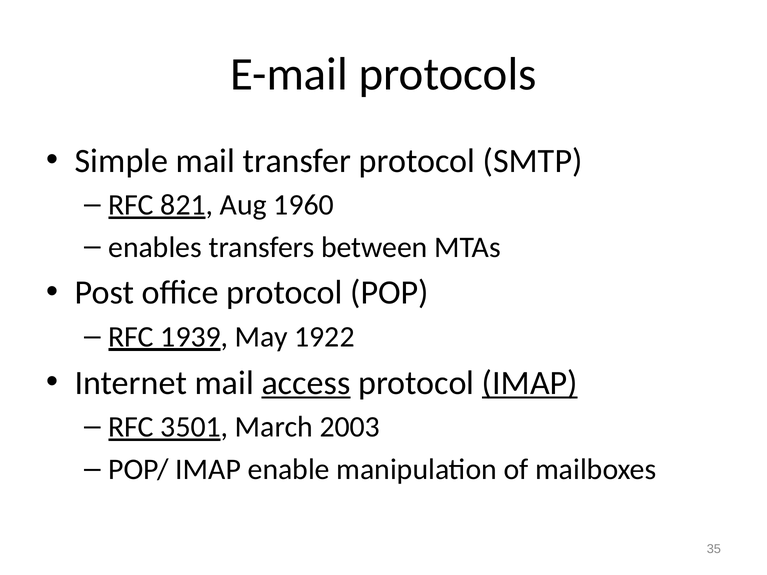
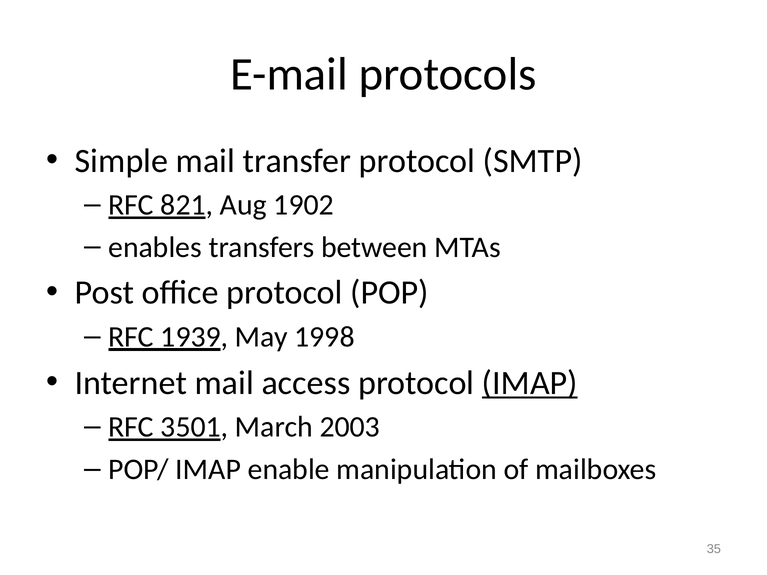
1960: 1960 -> 1902
1922: 1922 -> 1998
access underline: present -> none
